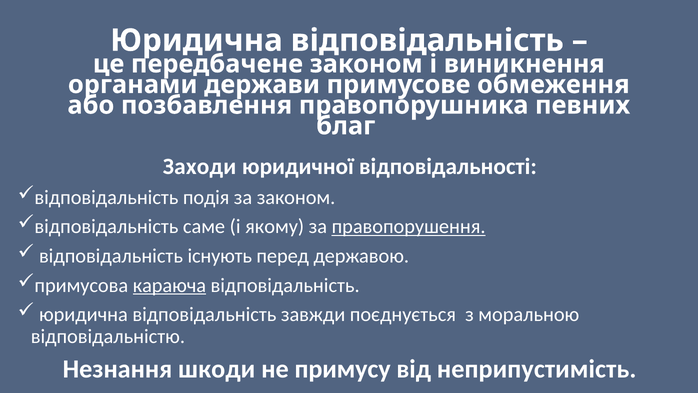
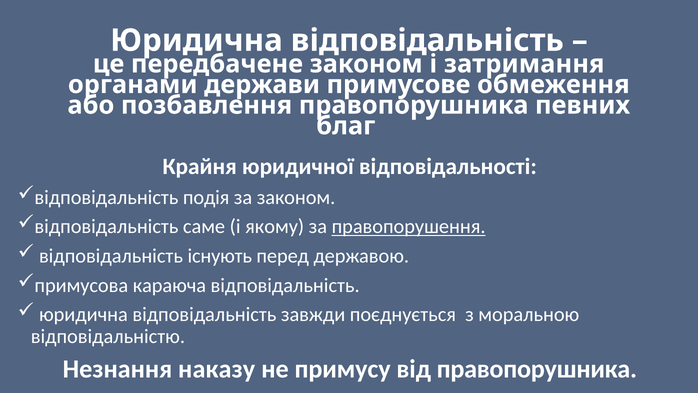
виникнення: виникнення -> затримання
Заходи: Заходи -> Крайня
караюча underline: present -> none
шкоди: шкоди -> наказу
від неприпустимість: неприпустимість -> правопорушника
